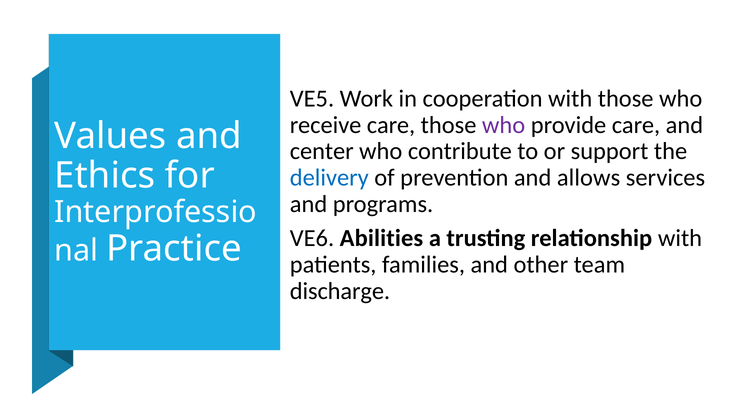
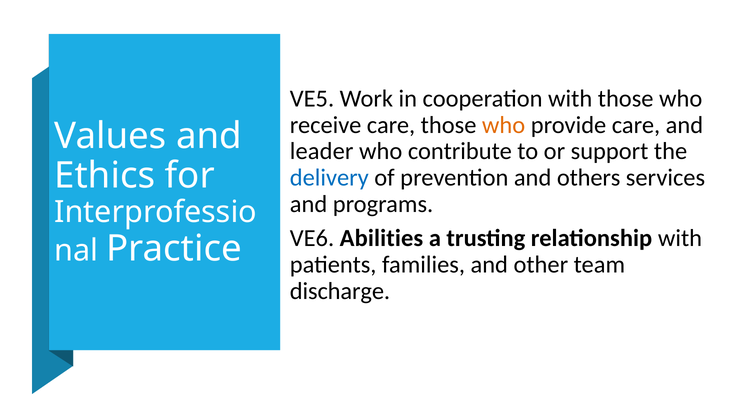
who at (504, 125) colour: purple -> orange
center: center -> leader
allows: allows -> others
